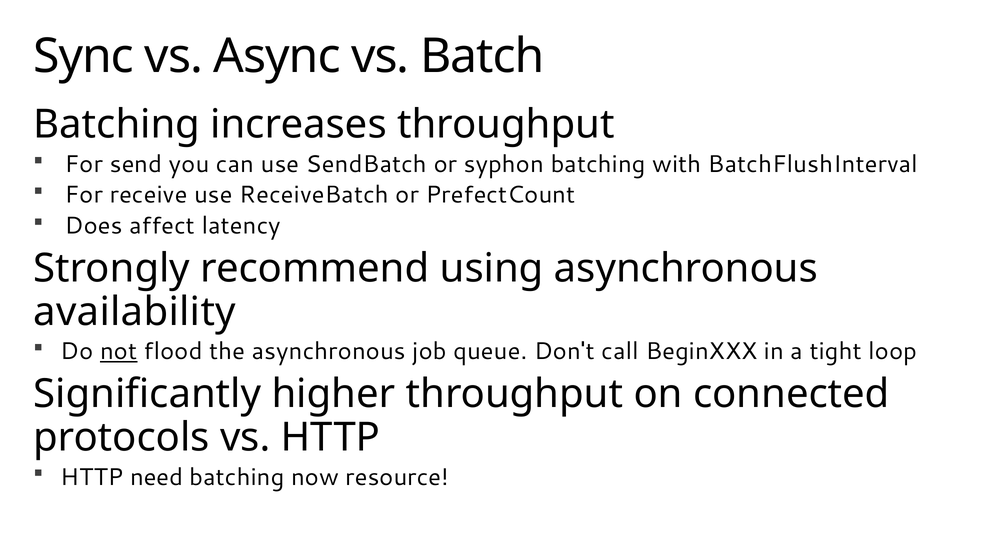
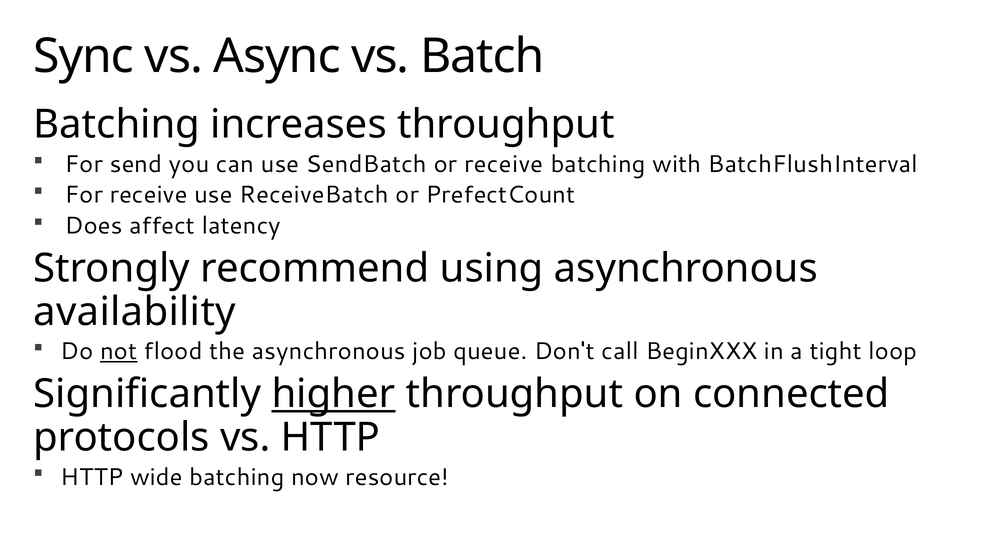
or syphon: syphon -> receive
higher underline: none -> present
need: need -> wide
